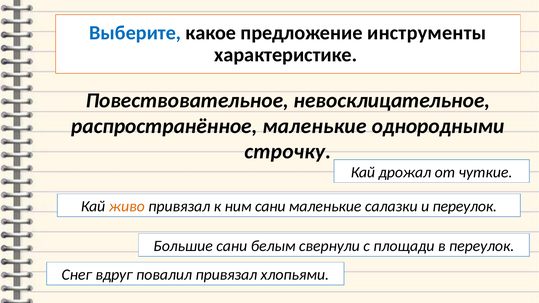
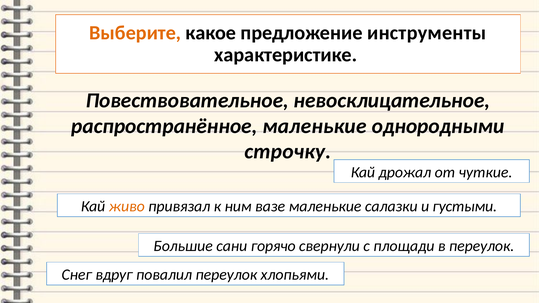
Выберите colour: blue -> orange
ним сани: сани -> вазе
и переулок: переулок -> густыми
белым: белым -> горячо
повалил привязал: привязал -> переулок
